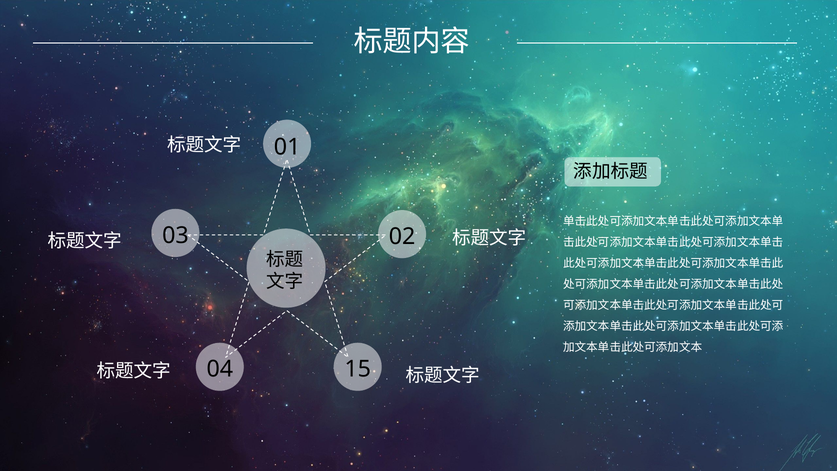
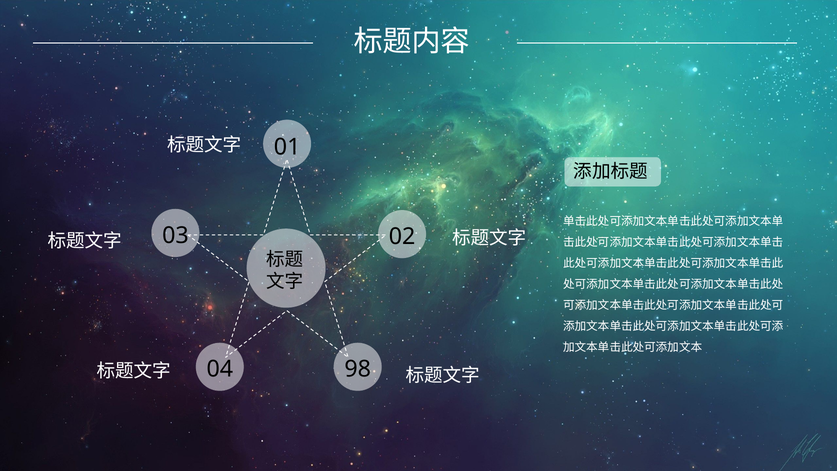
15: 15 -> 98
